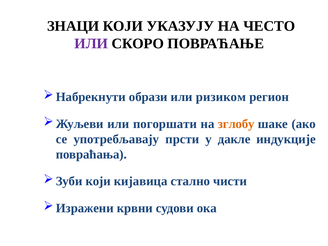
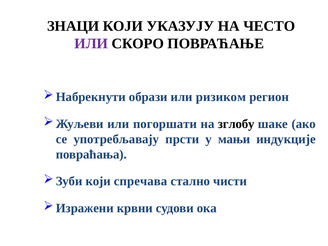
зглобу colour: orange -> black
дакле: дакле -> мањи
кијавица: кијавица -> спречава
